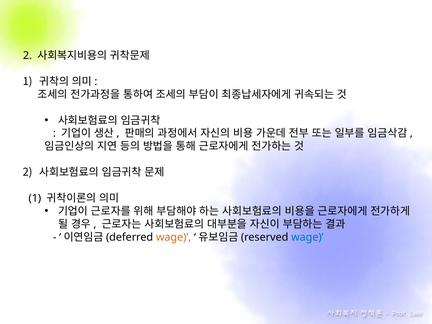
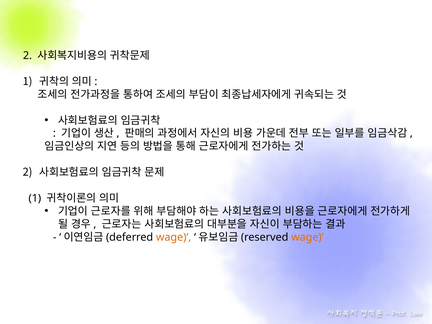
wage at (307, 237) colour: blue -> orange
